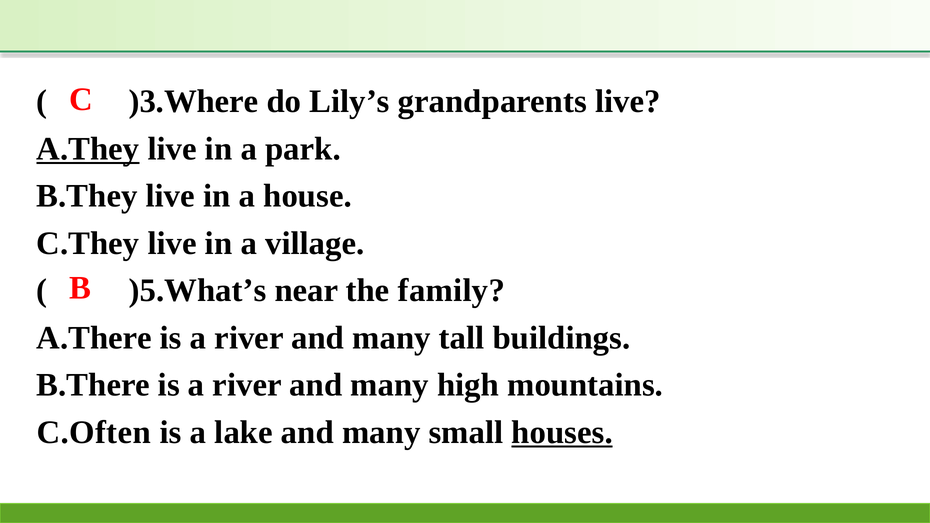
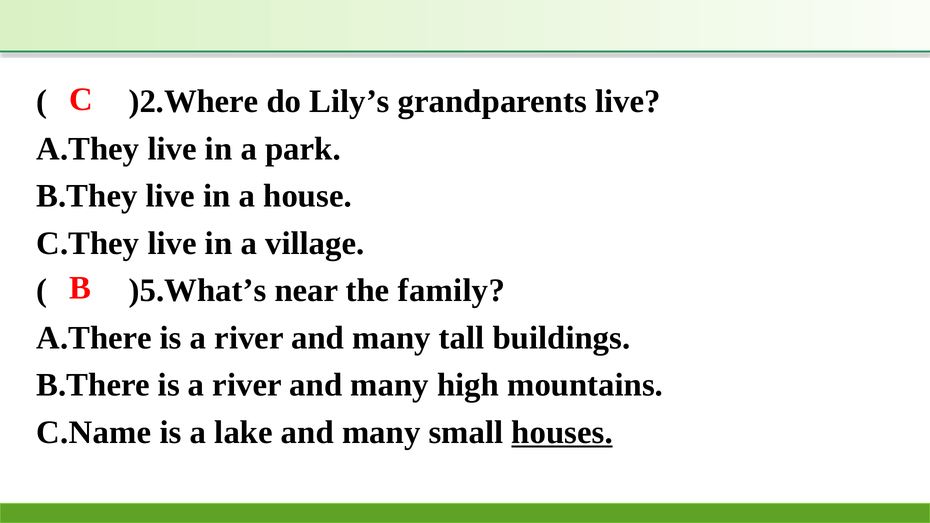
)3.Where: )3.Where -> )2.Where
A.They underline: present -> none
C.Often: C.Often -> C.Name
